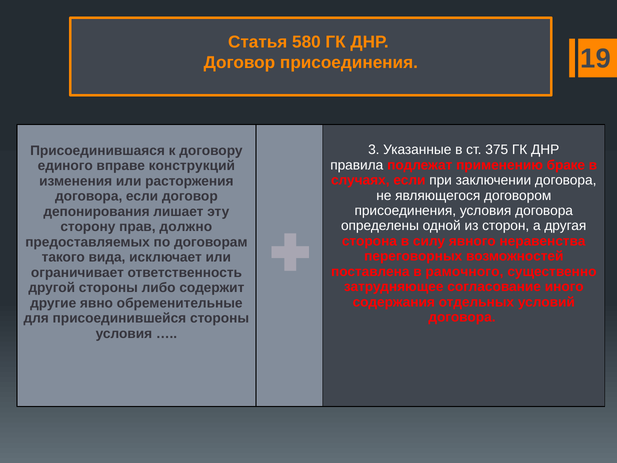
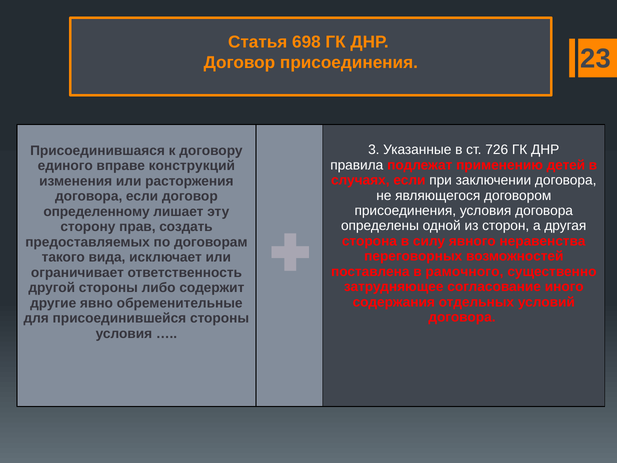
580: 580 -> 698
19: 19 -> 23
375: 375 -> 726
браке: браке -> детей
депонирования: депонирования -> определенному
должно: должно -> создать
